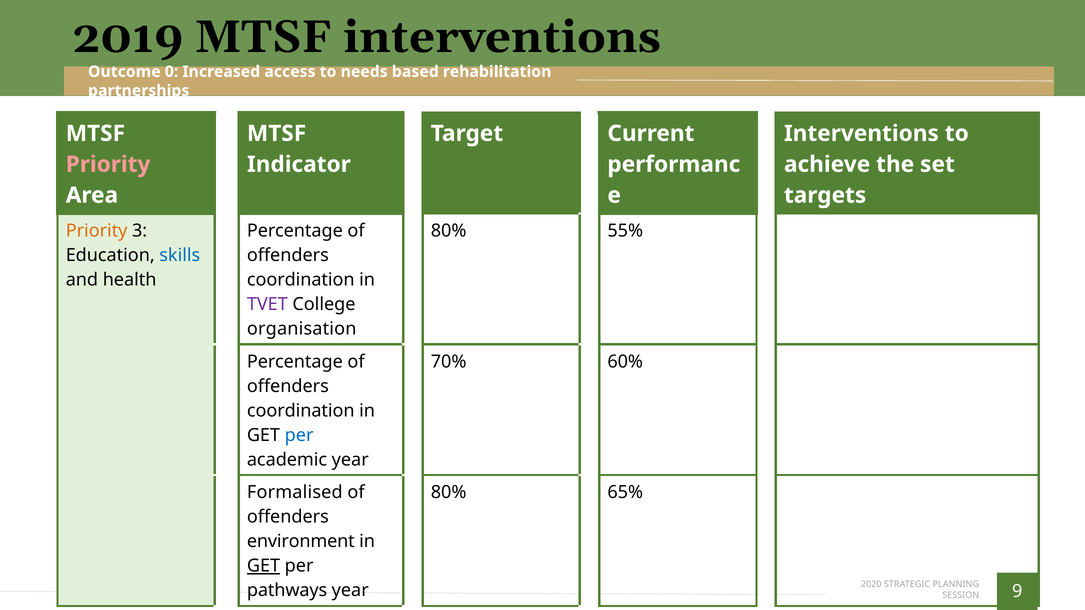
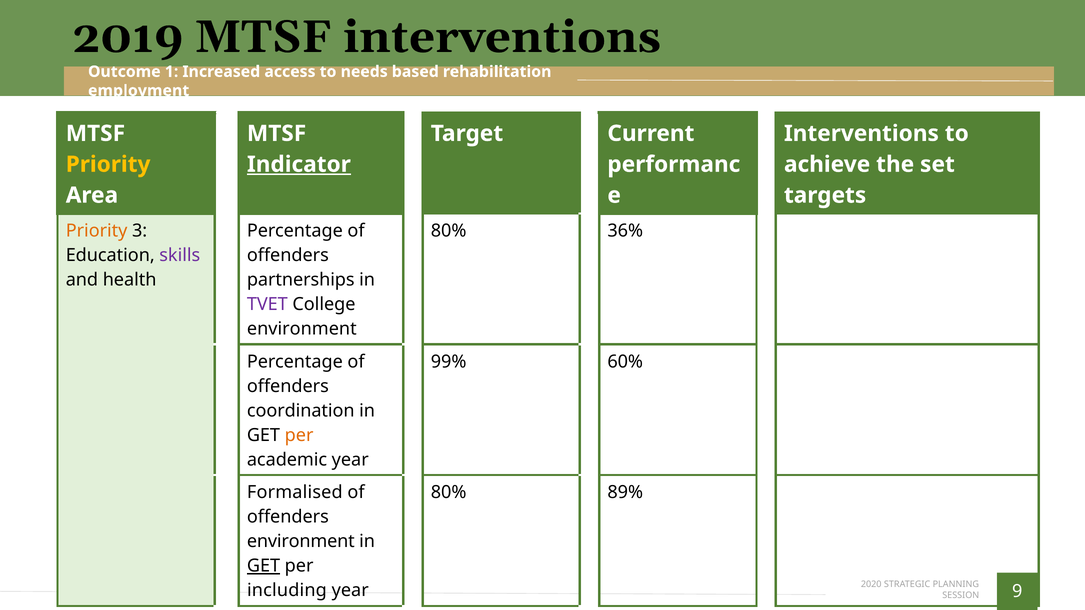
0: 0 -> 1
partnerships: partnerships -> employment
Priority at (108, 164) colour: pink -> yellow
Indicator underline: none -> present
55%: 55% -> 36%
skills colour: blue -> purple
coordination at (301, 280): coordination -> partnerships
organisation at (302, 329): organisation -> environment
70%: 70% -> 99%
per at (299, 435) colour: blue -> orange
65%: 65% -> 89%
pathways: pathways -> including
